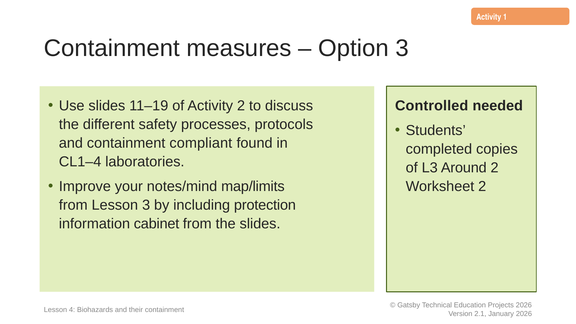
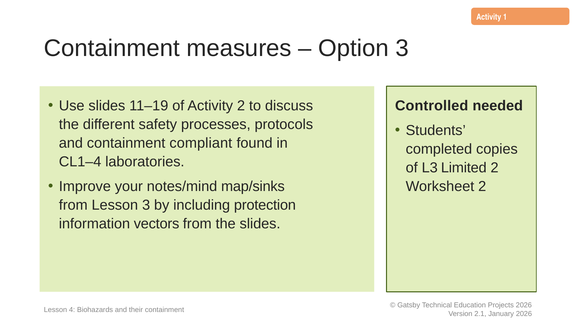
Around: Around -> Limited
map/limits: map/limits -> map/sinks
cabinet: cabinet -> vectors
